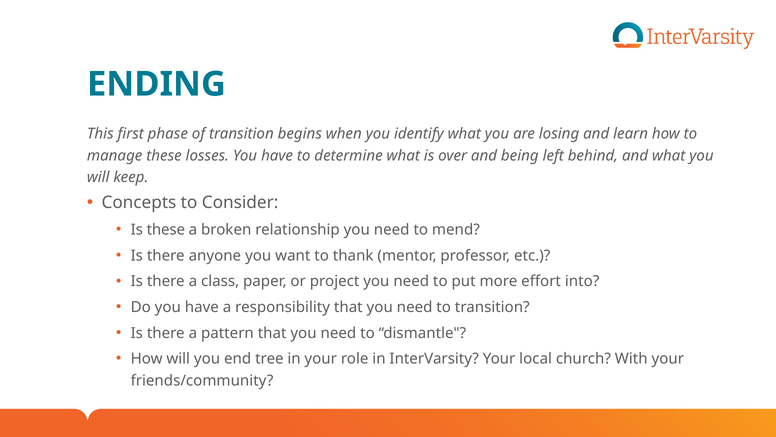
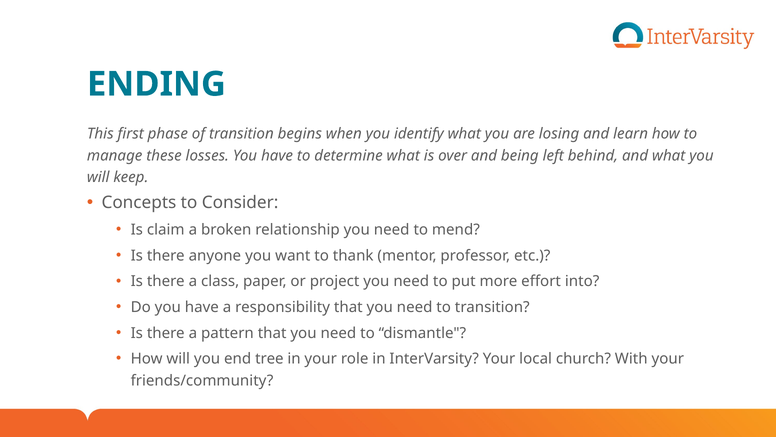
Is these: these -> claim
